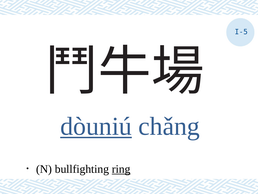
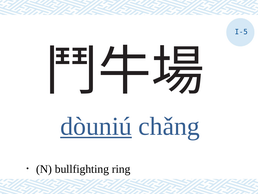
ring underline: present -> none
